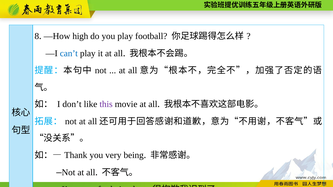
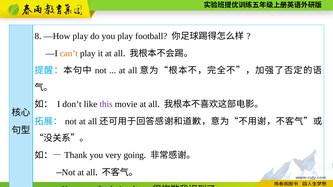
—How high: high -> play
can’t colour: blue -> orange
very being: being -> going
